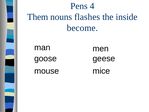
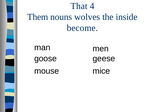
Pens: Pens -> That
flashes: flashes -> wolves
